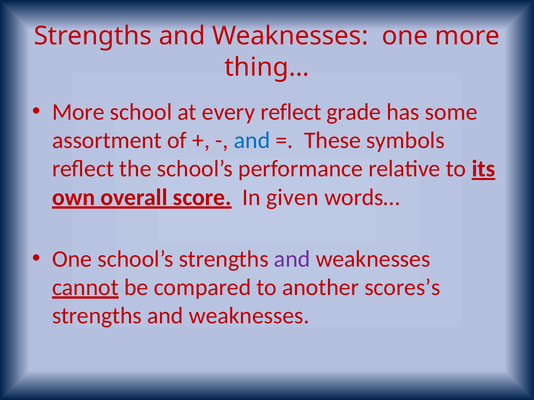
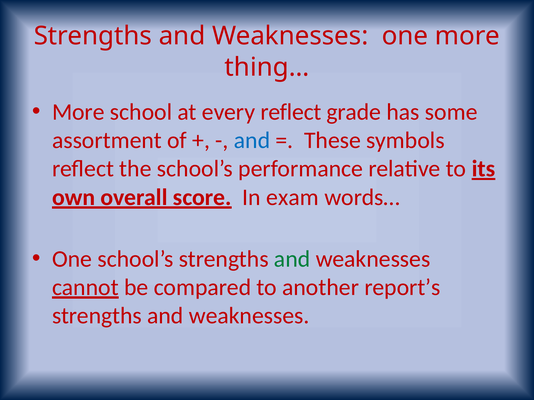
given: given -> exam
and at (292, 259) colour: purple -> green
scores’s: scores’s -> report’s
